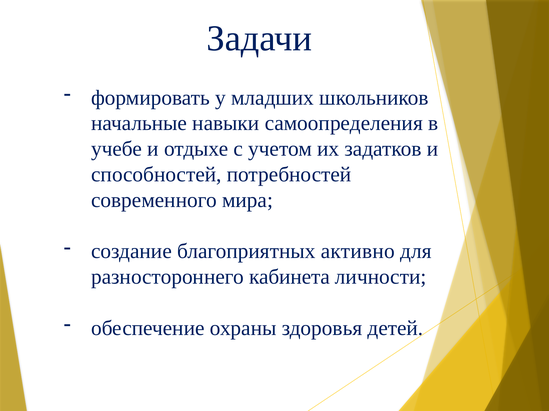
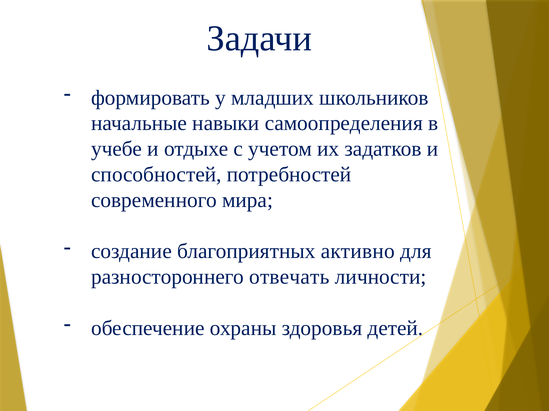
кабинета: кабинета -> отвечать
